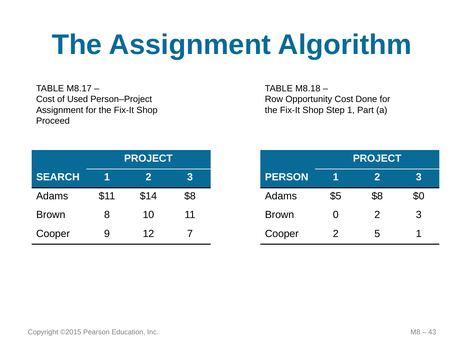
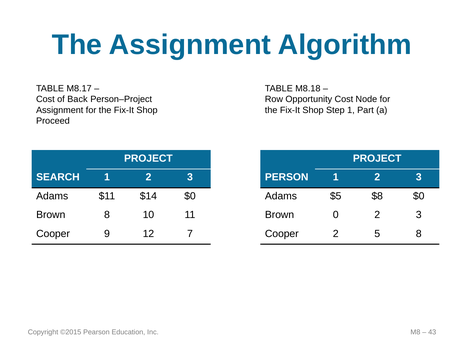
Used: Used -> Back
Done: Done -> Node
$14 $8: $8 -> $0
5 1: 1 -> 8
